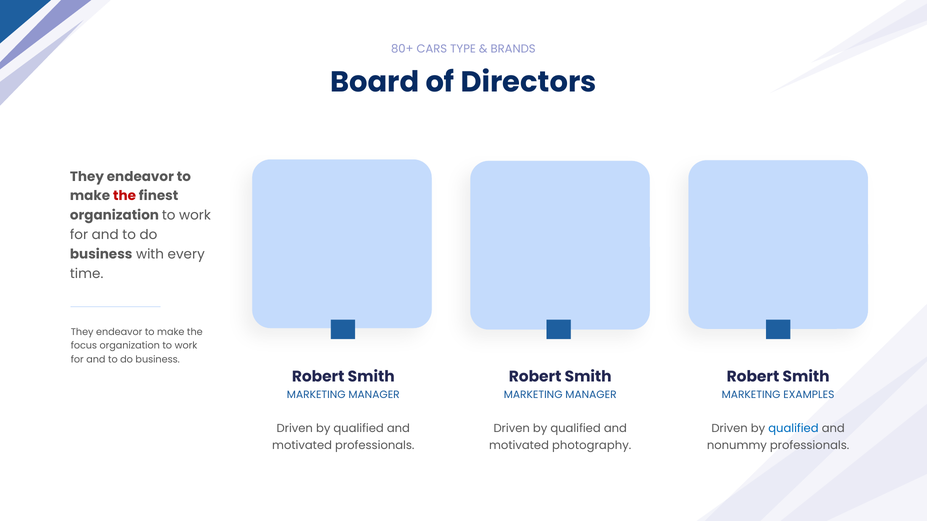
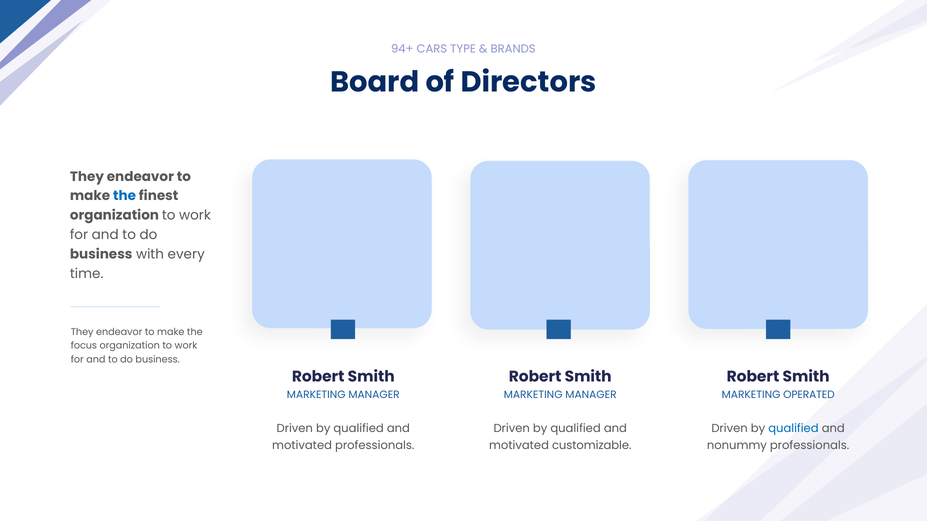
80+: 80+ -> 94+
the at (125, 196) colour: red -> blue
EXAMPLES: EXAMPLES -> OPERATED
photography: photography -> customizable
